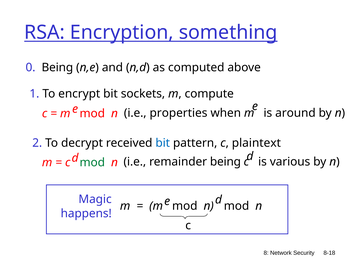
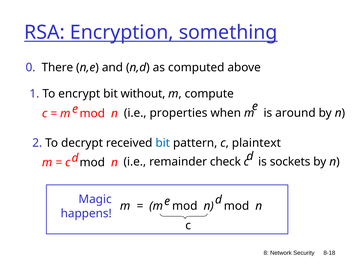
0 Being: Being -> There
sockets: sockets -> without
remainder being: being -> check
various: various -> sockets
mod at (92, 162) colour: green -> black
